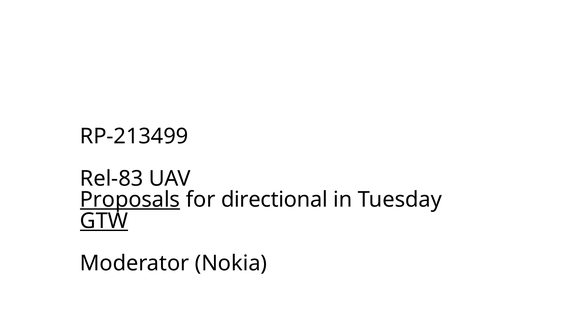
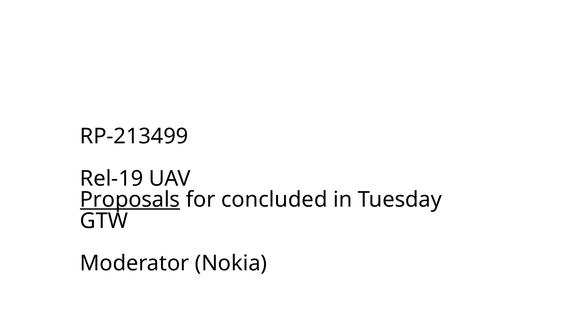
Rel-83: Rel-83 -> Rel-19
directional: directional -> concluded
GTW underline: present -> none
